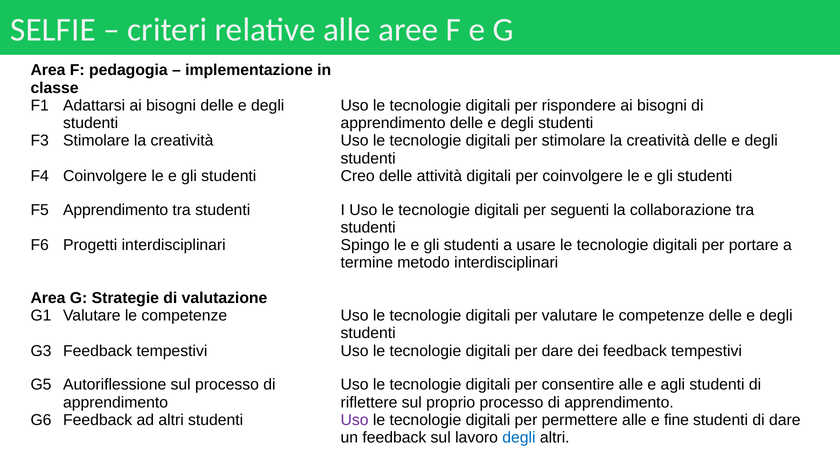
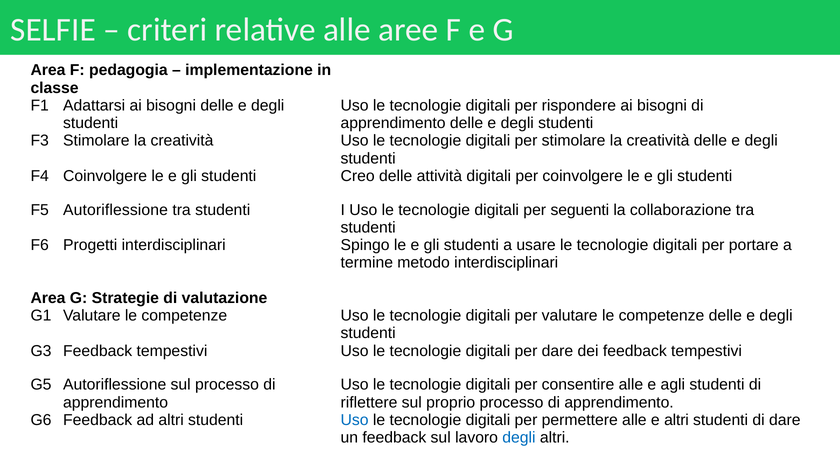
F5 Apprendimento: Apprendimento -> Autoriflessione
Uso at (355, 420) colour: purple -> blue
e fine: fine -> altri
